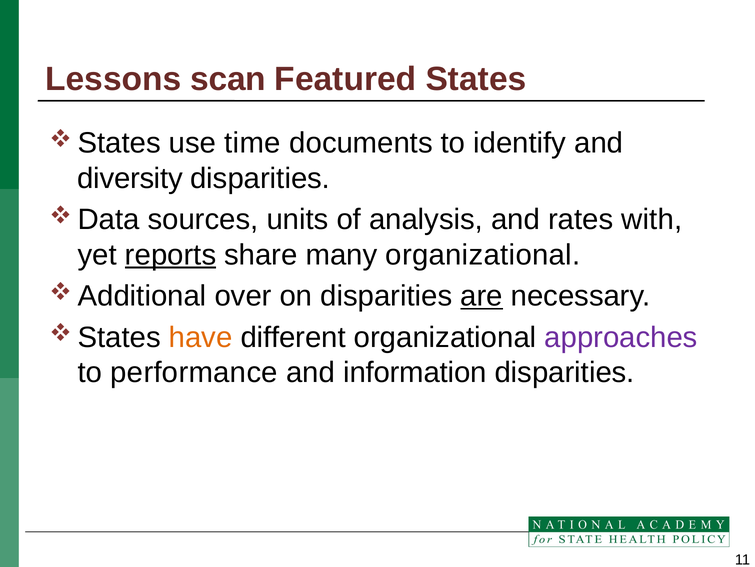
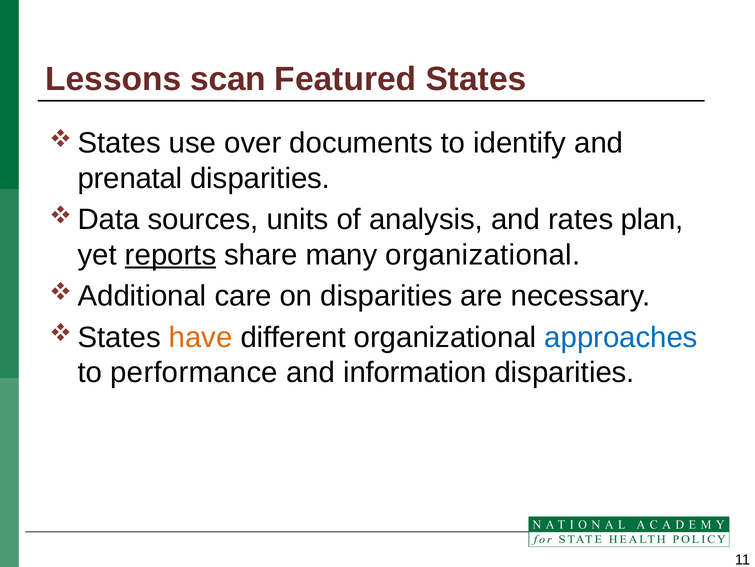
time: time -> over
diversity: diversity -> prenatal
with: with -> plan
over: over -> care
are underline: present -> none
approaches colour: purple -> blue
